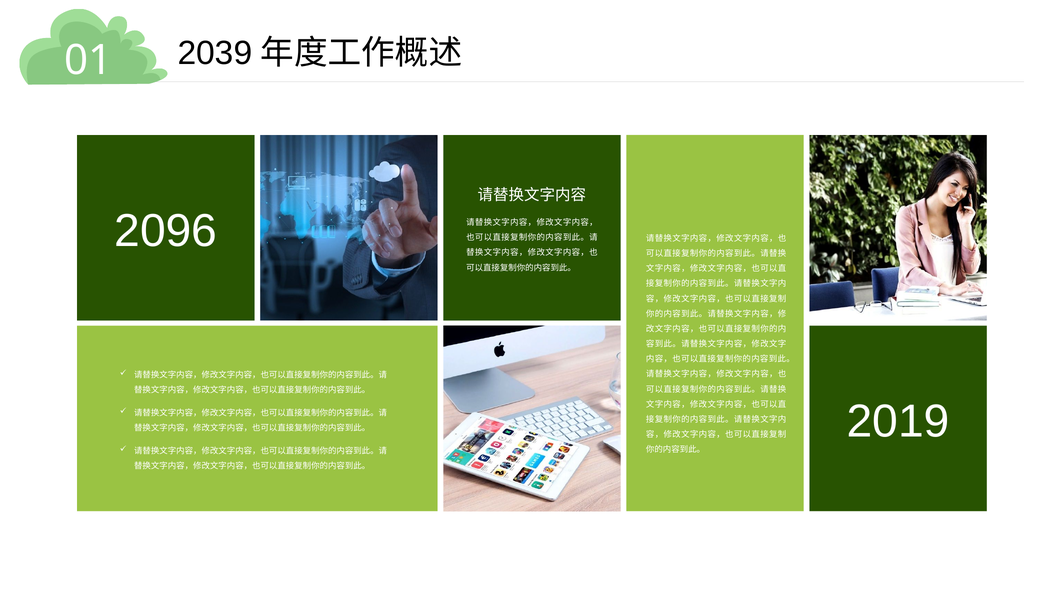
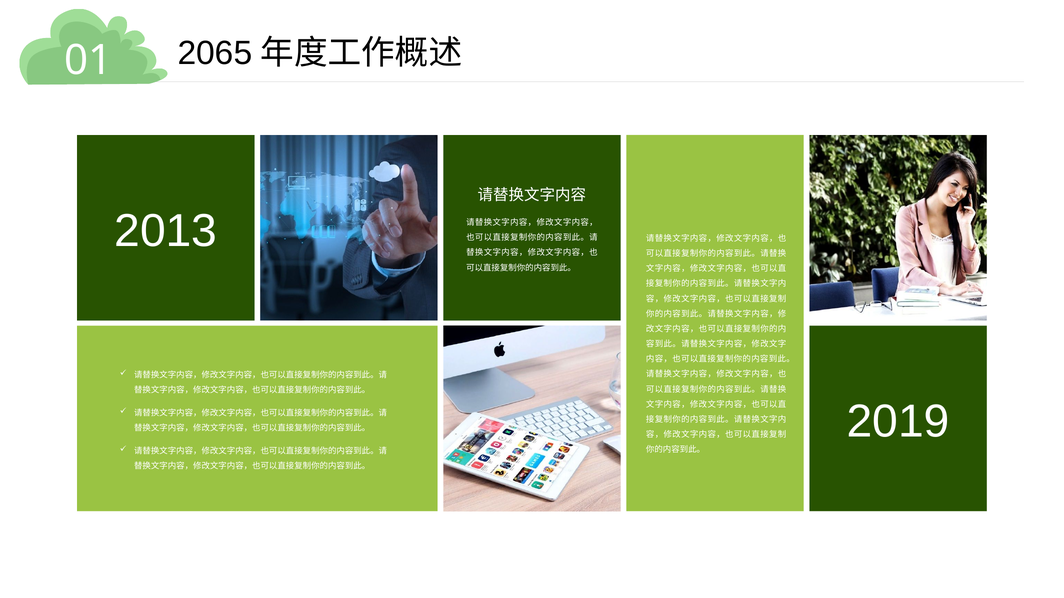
2039: 2039 -> 2065
2096: 2096 -> 2013
